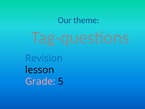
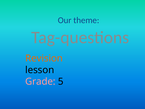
Revision colour: blue -> orange
